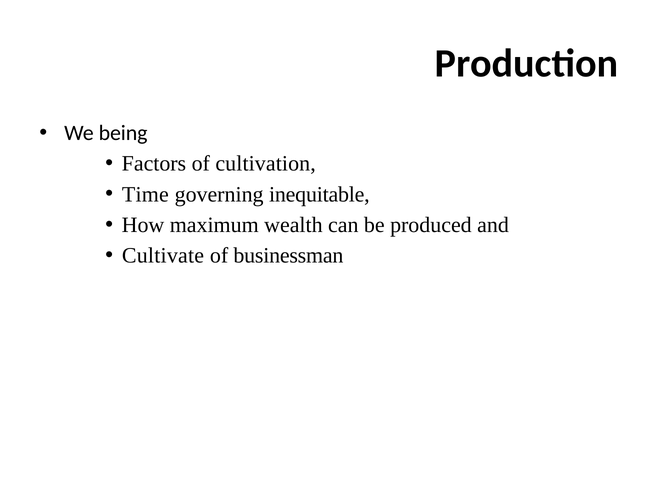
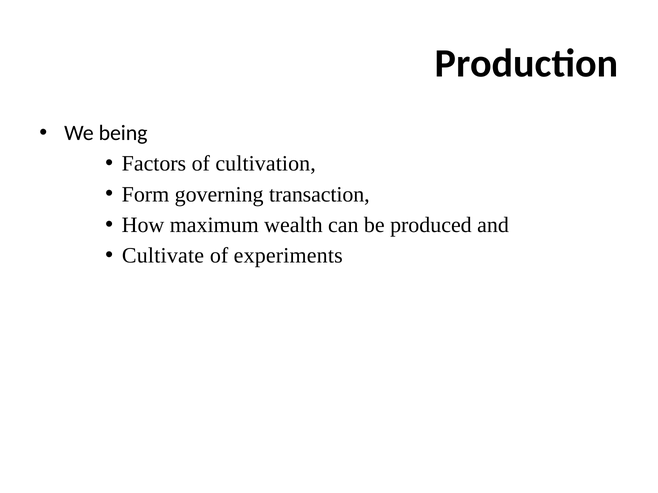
Time: Time -> Form
inequitable: inequitable -> transaction
businessman: businessman -> experiments
